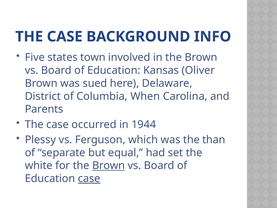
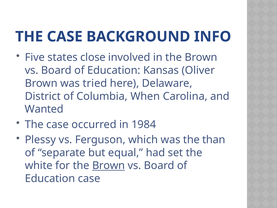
town: town -> close
sued: sued -> tried
Parents: Parents -> Wanted
1944: 1944 -> 1984
case at (89, 178) underline: present -> none
